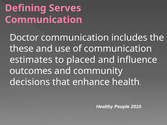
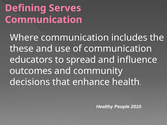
Doctor: Doctor -> Where
estimates: estimates -> educators
placed: placed -> spread
